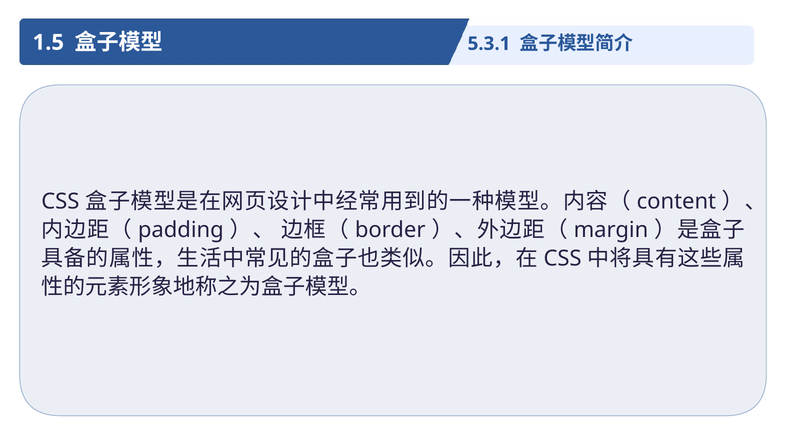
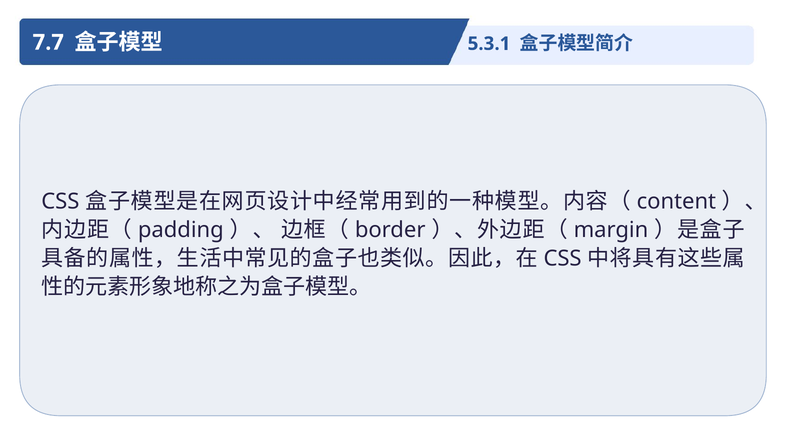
1.5: 1.5 -> 7.7
